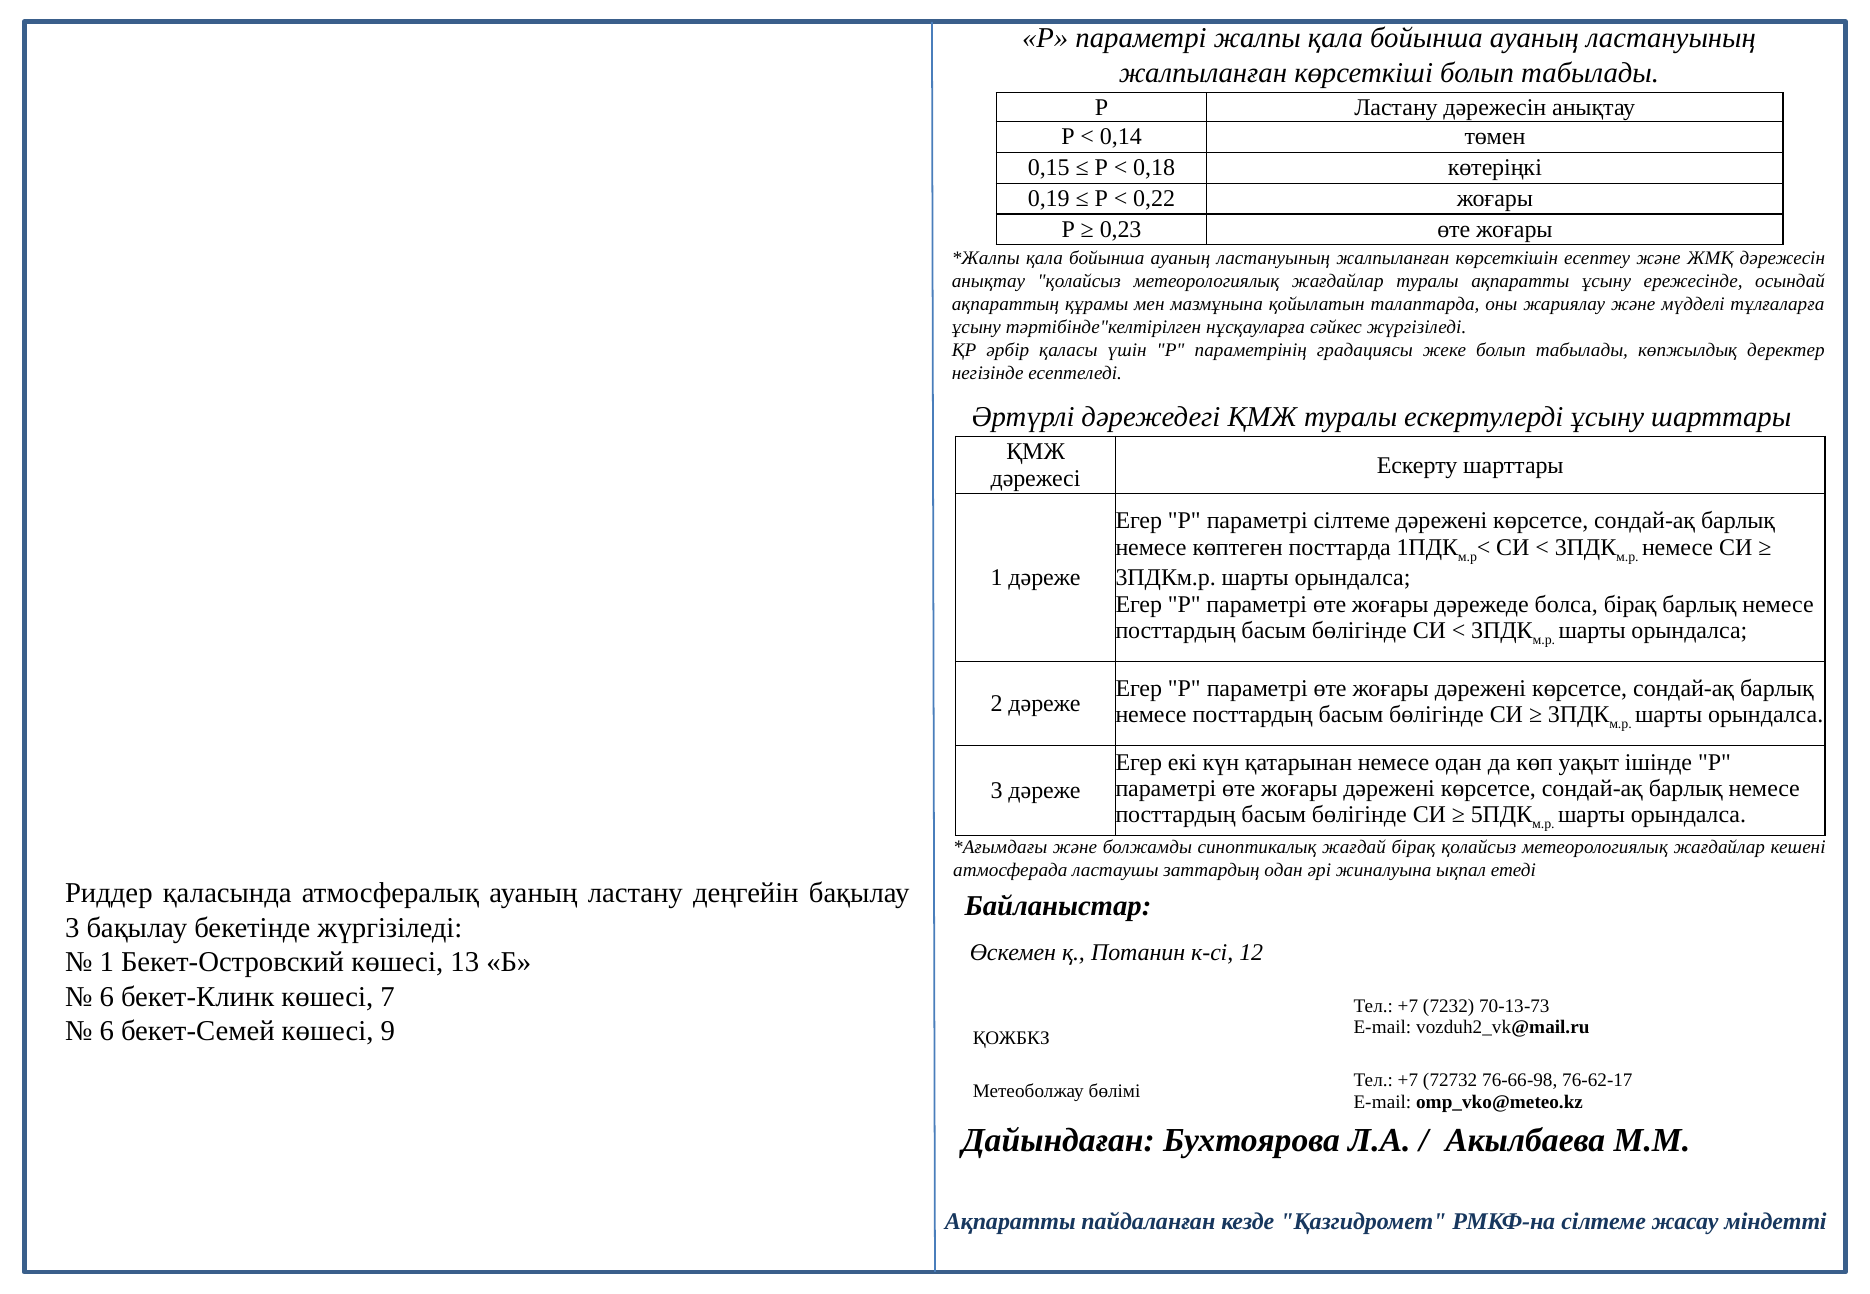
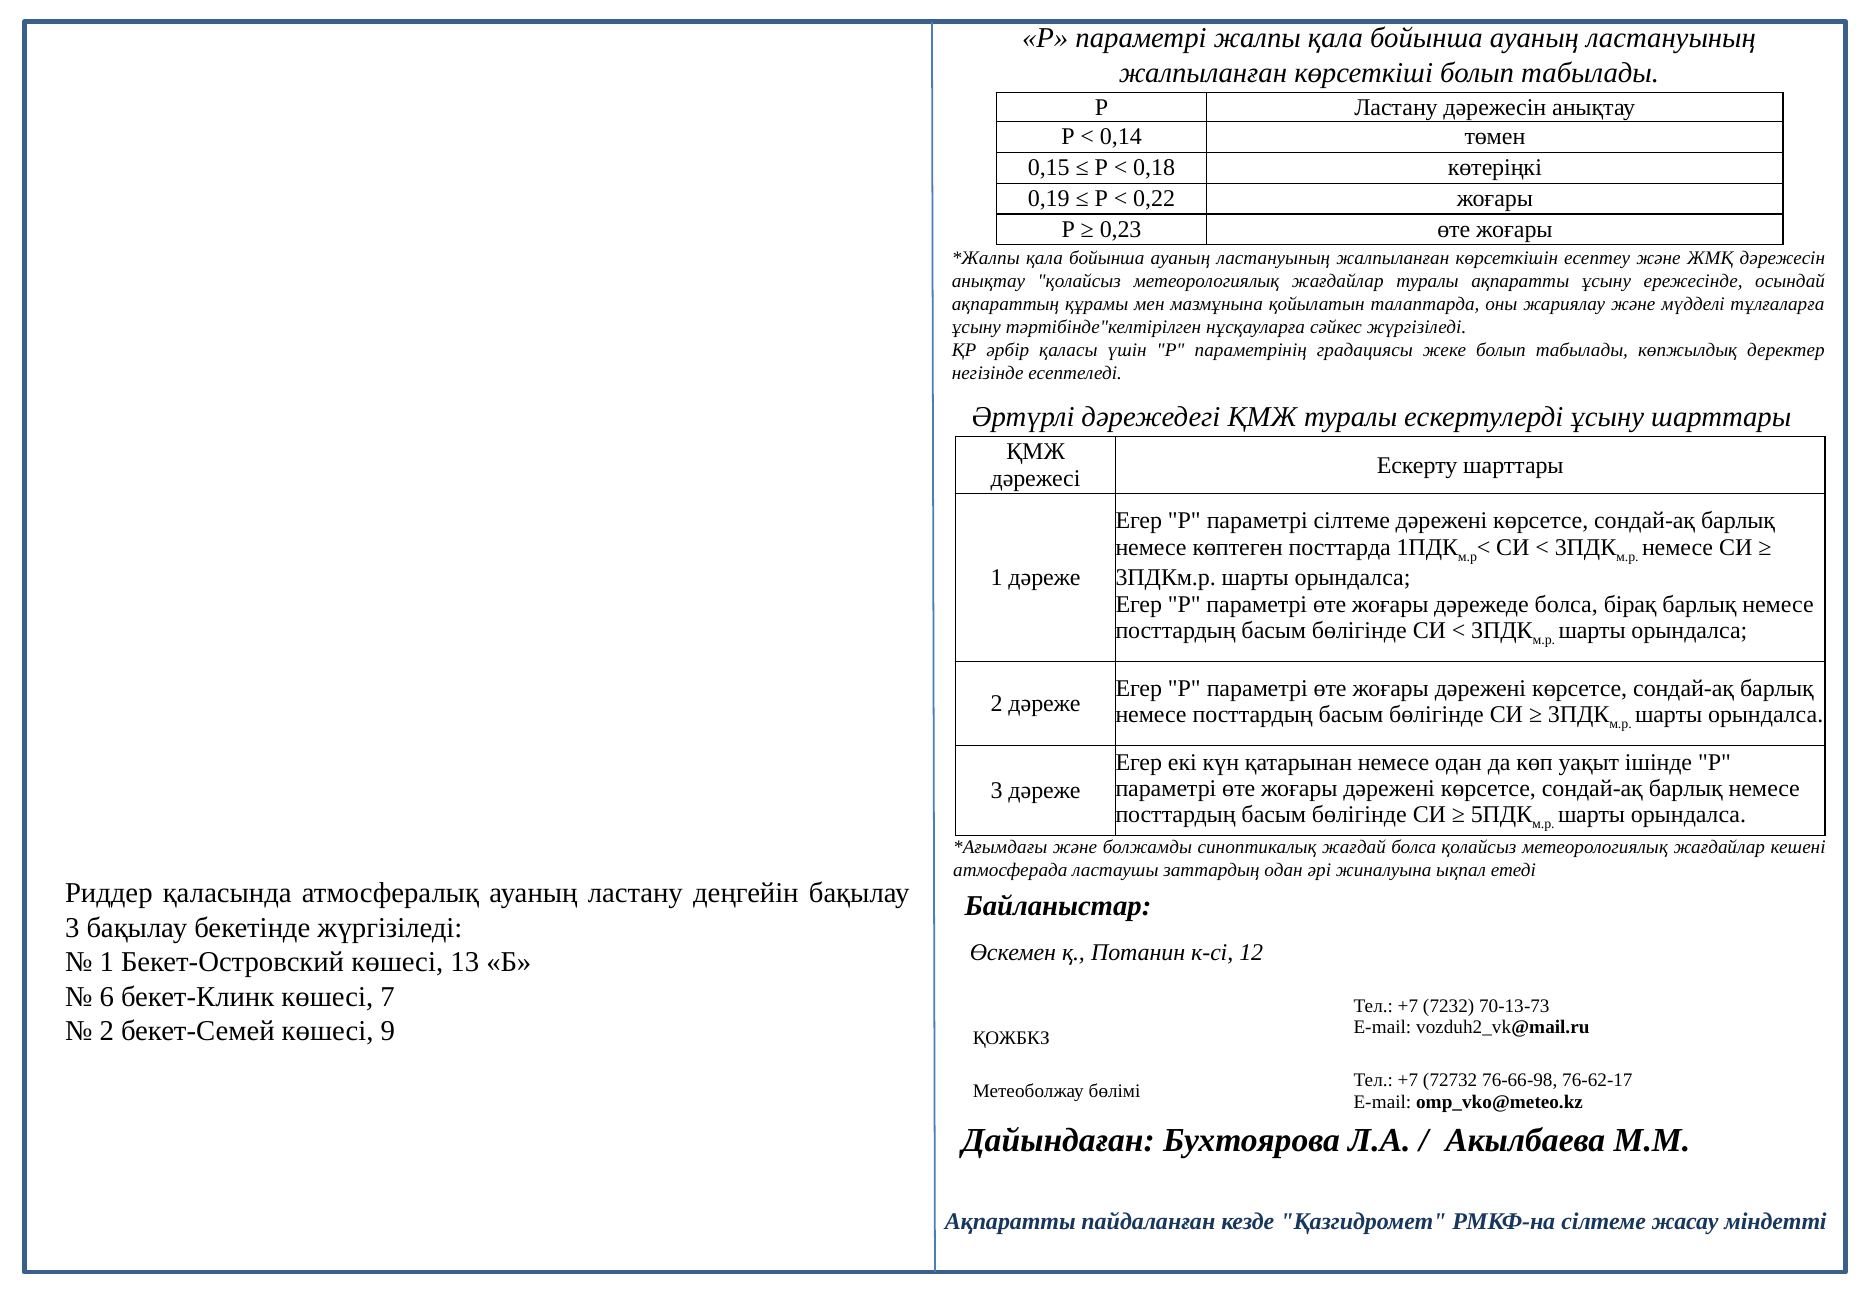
жағдай бірақ: бірақ -> болса
6 at (107, 1032): 6 -> 2
